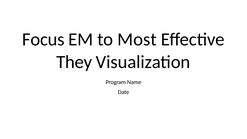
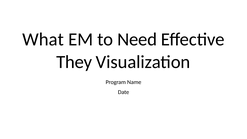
Focus: Focus -> What
Most: Most -> Need
